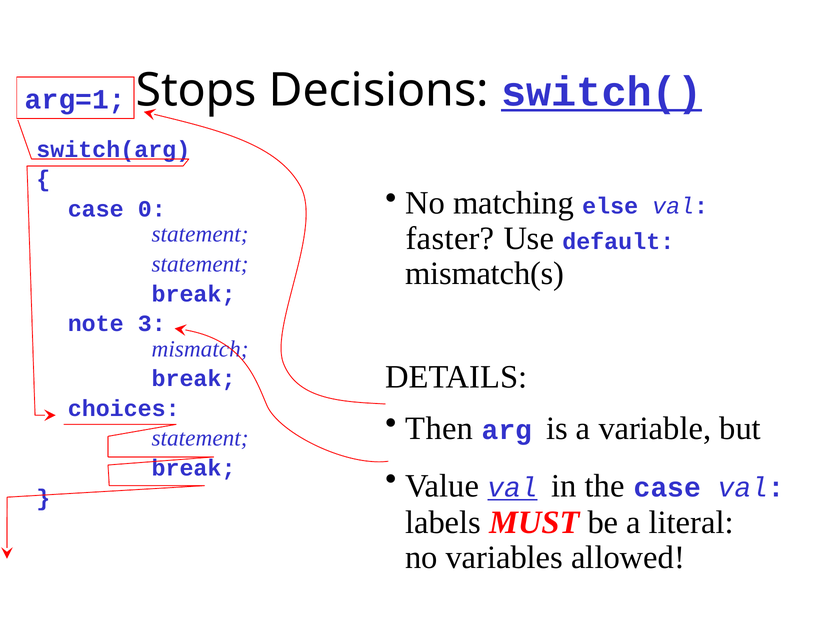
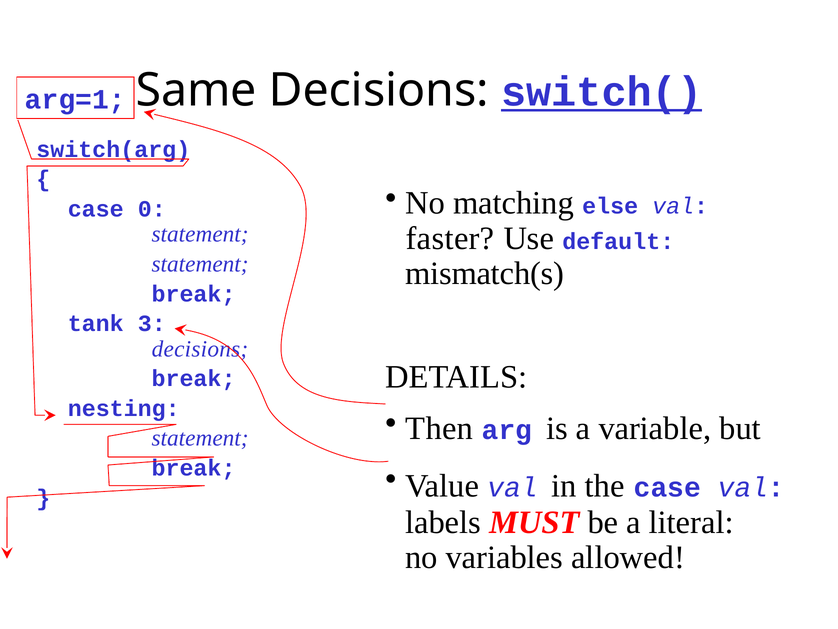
Stops: Stops -> Same
note: note -> tank
mismatch at (200, 349): mismatch -> decisions
choices: choices -> nesting
val at (512, 487) underline: present -> none
